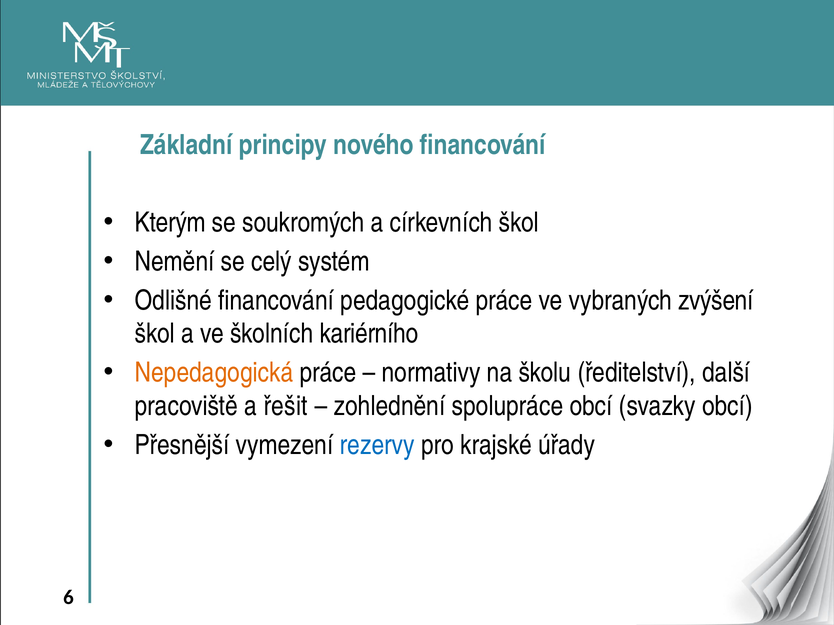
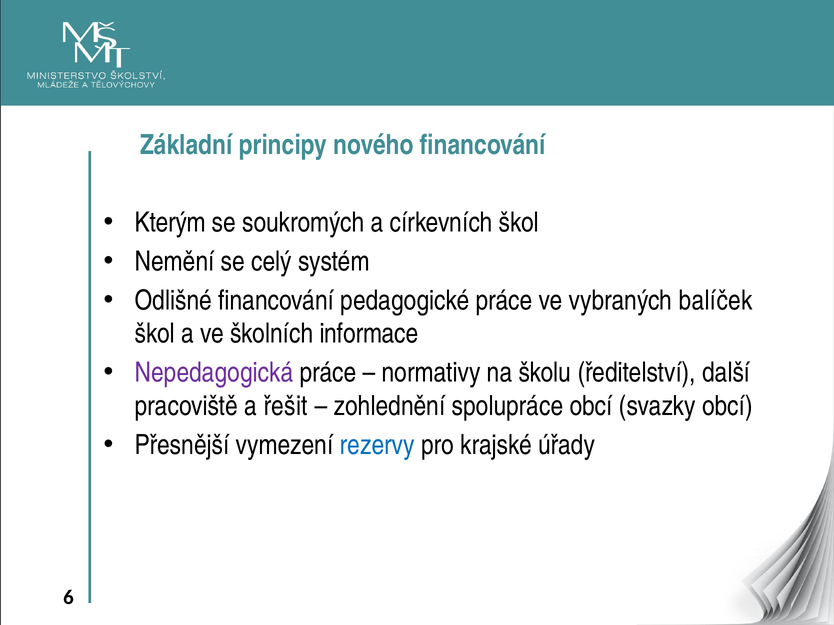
zvýšení: zvýšení -> balíček
kariérního: kariérního -> informace
Nepedagogická colour: orange -> purple
